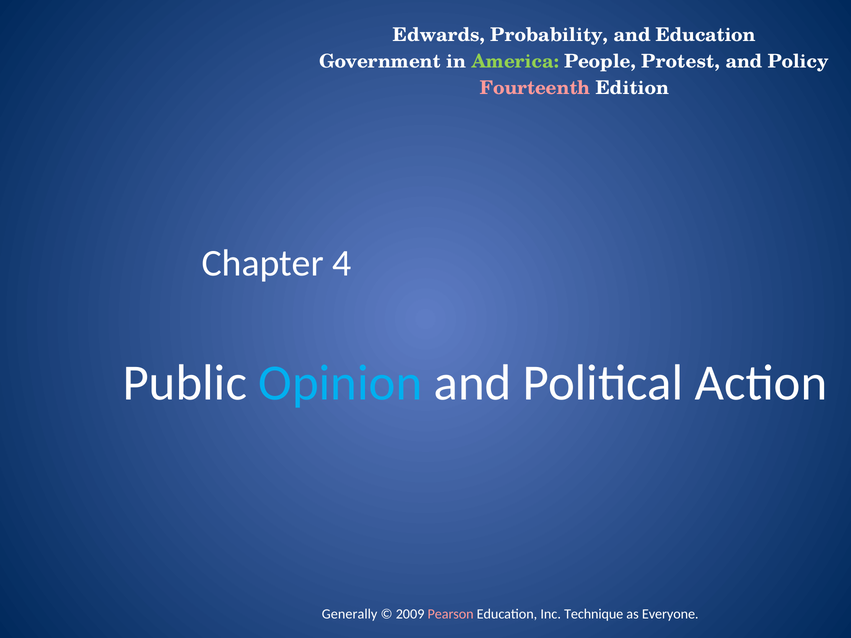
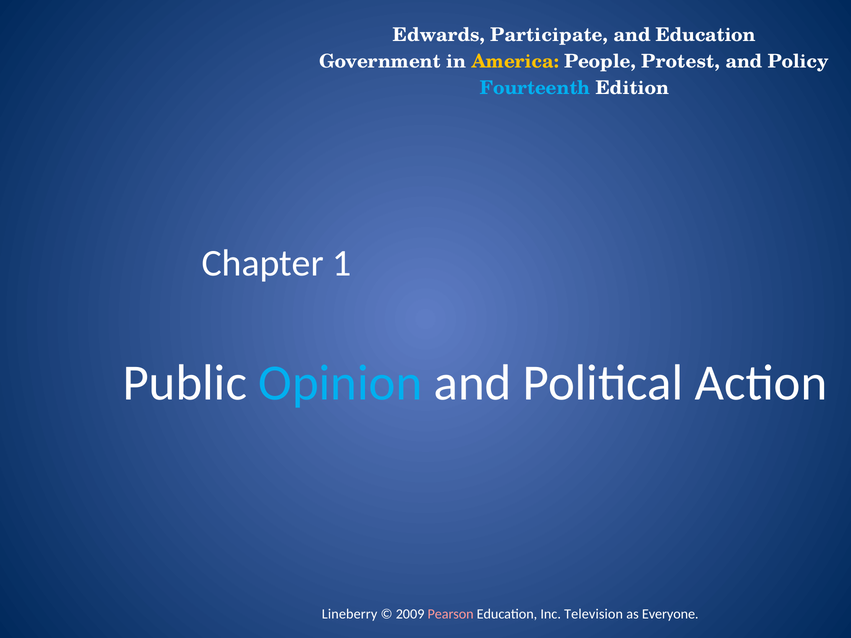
Probability: Probability -> Participate
America colour: light green -> yellow
Fourteenth colour: pink -> light blue
4: 4 -> 1
Generally: Generally -> Lineberry
Technique: Technique -> Television
